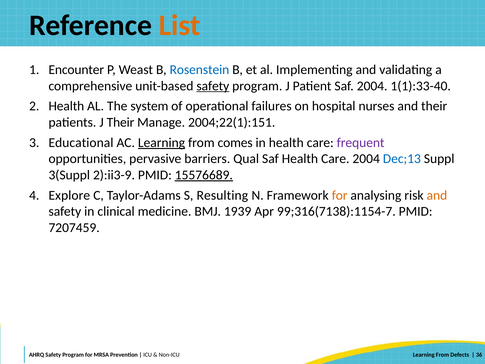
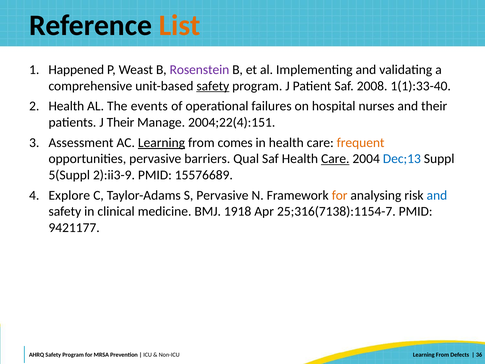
Encounter: Encounter -> Happened
Rosenstein colour: blue -> purple
Saf 2004: 2004 -> 2008
system: system -> events
2004;22(1):151: 2004;22(1):151 -> 2004;22(4):151
Educational: Educational -> Assessment
frequent colour: purple -> orange
Care at (335, 159) underline: none -> present
3(Suppl: 3(Suppl -> 5(Suppl
15576689 underline: present -> none
S Resulting: Resulting -> Pervasive
and at (437, 195) colour: orange -> blue
1939: 1939 -> 1918
99;316(7138):1154-7: 99;316(7138):1154-7 -> 25;316(7138):1154-7
7207459: 7207459 -> 9421177
